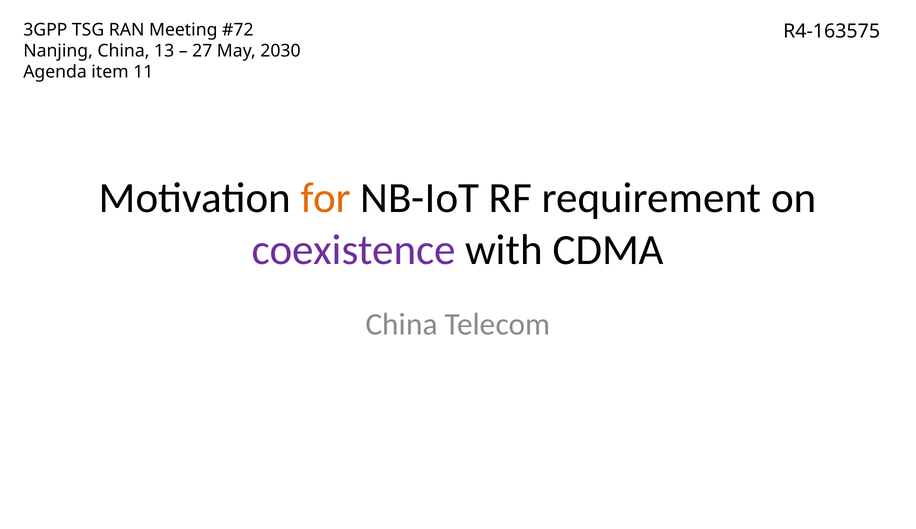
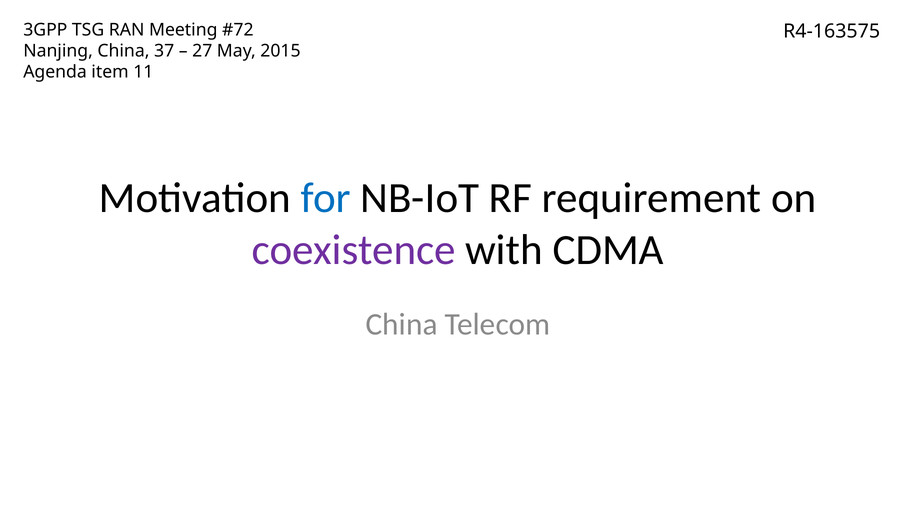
13: 13 -> 37
2030: 2030 -> 2015
for colour: orange -> blue
